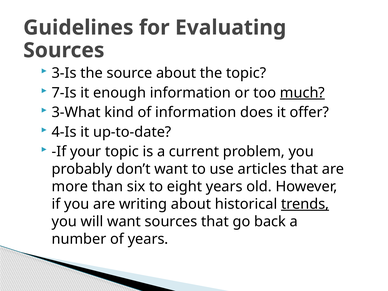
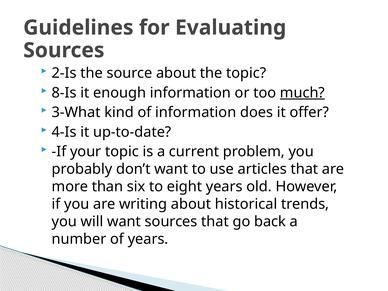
3-Is: 3-Is -> 2-Is
7-Is: 7-Is -> 8-Is
trends underline: present -> none
